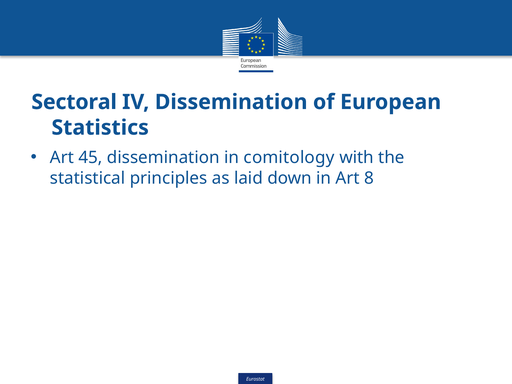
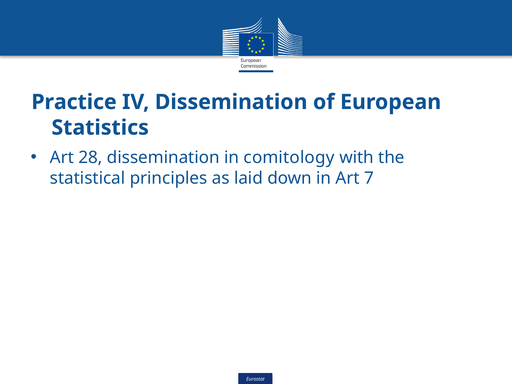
Sectoral: Sectoral -> Practice
45: 45 -> 28
8: 8 -> 7
